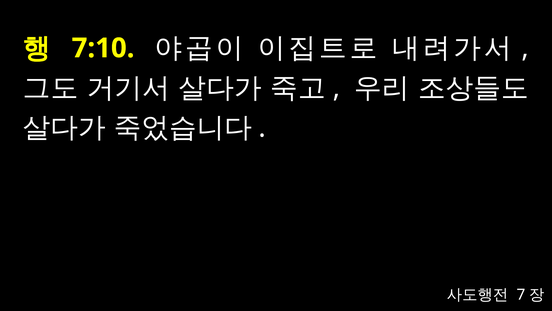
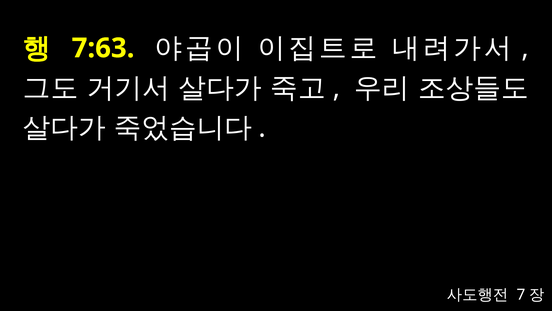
7:10: 7:10 -> 7:63
